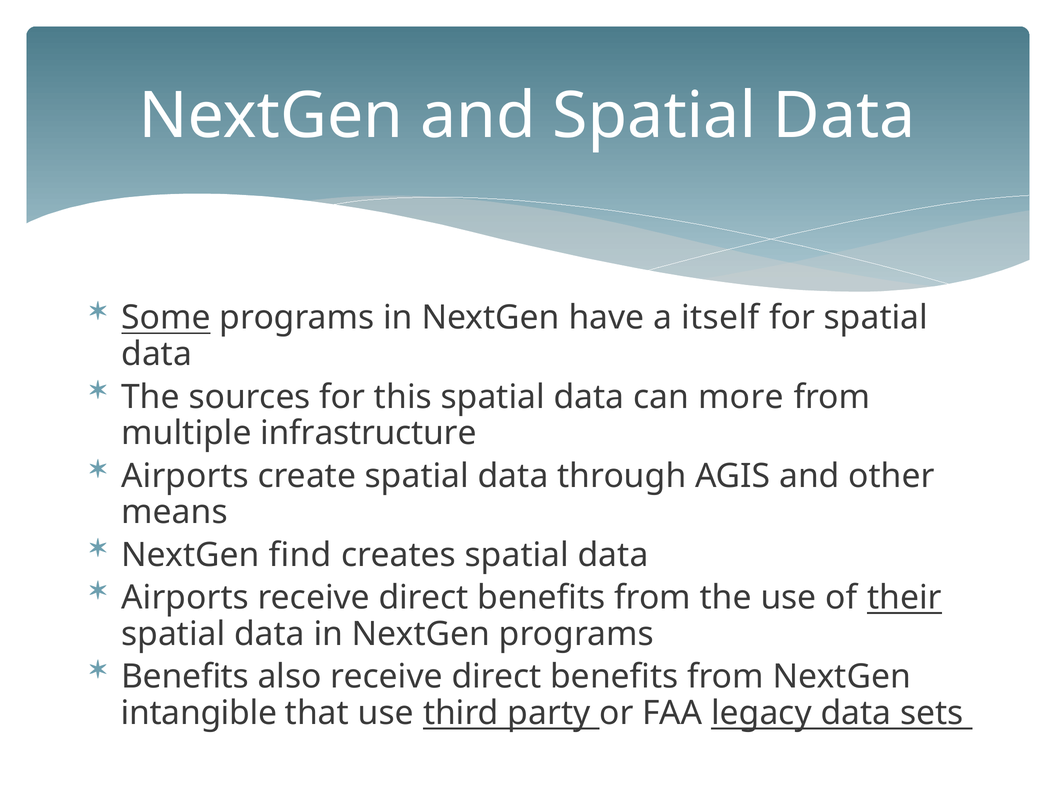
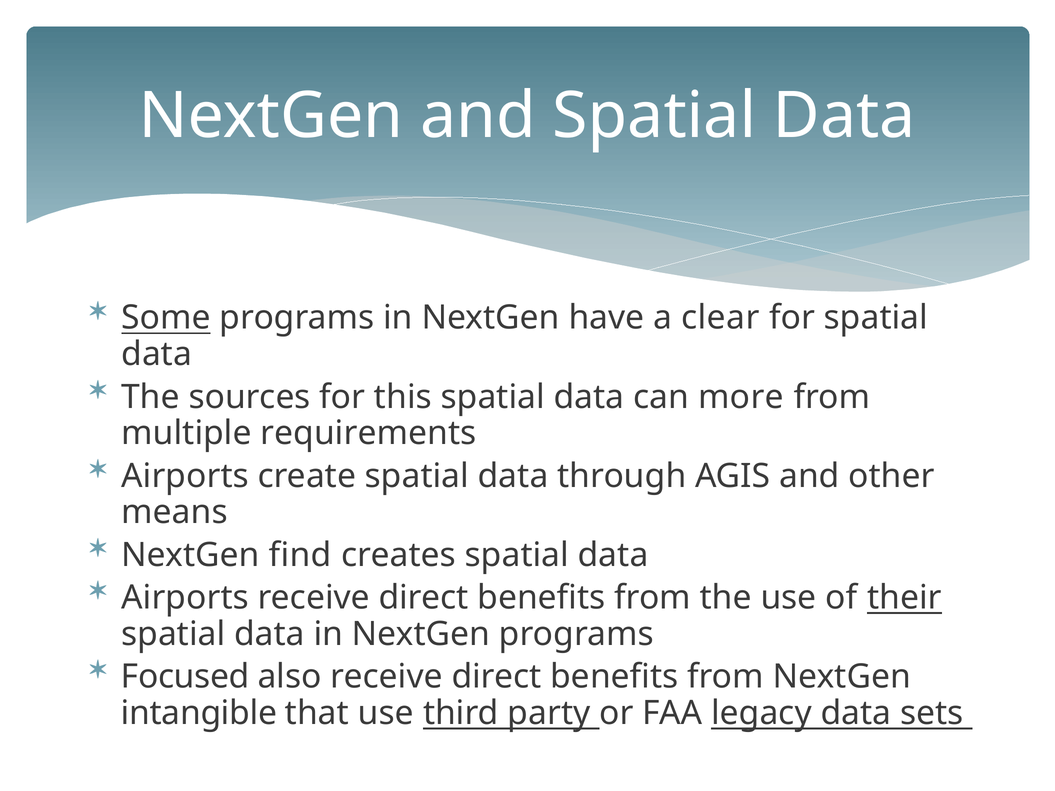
itself: itself -> clear
infrastructure: infrastructure -> requirements
Benefits at (185, 677): Benefits -> Focused
